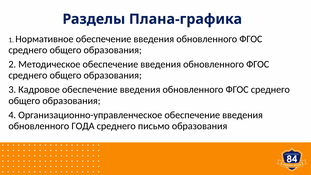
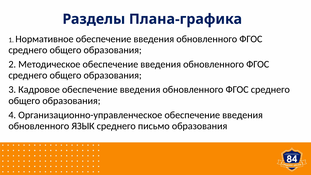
ГОДА: ГОДА -> ЯЗЫК
